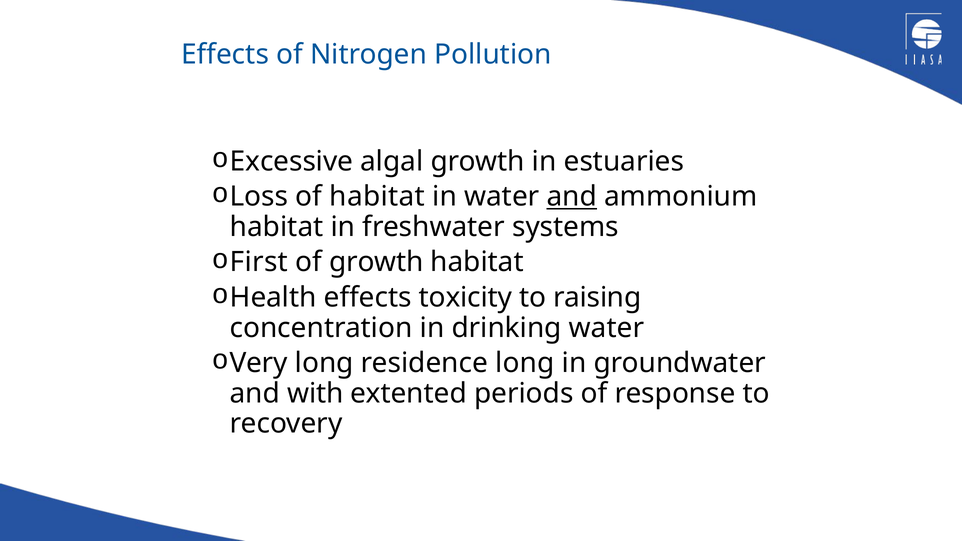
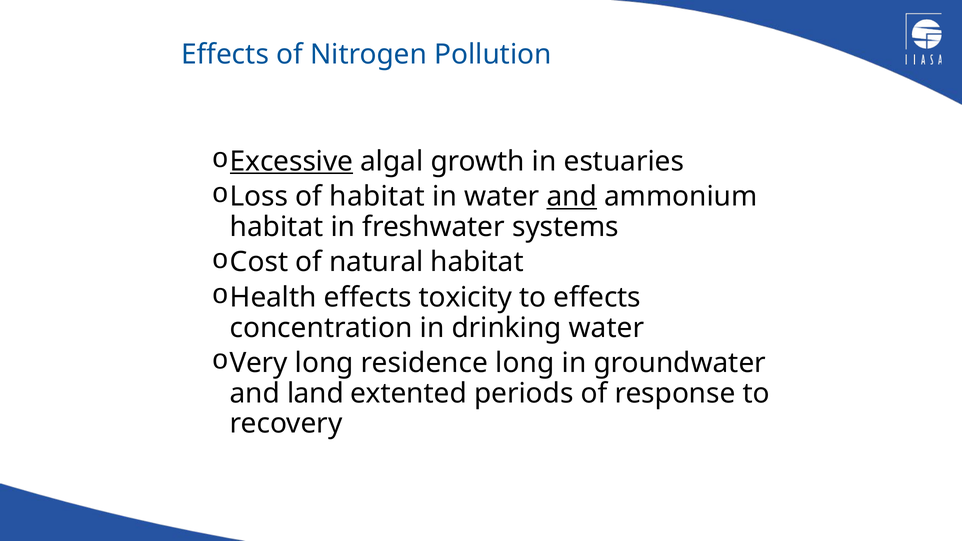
Excessive underline: none -> present
First: First -> Cost
of growth: growth -> natural
to raising: raising -> effects
with: with -> land
